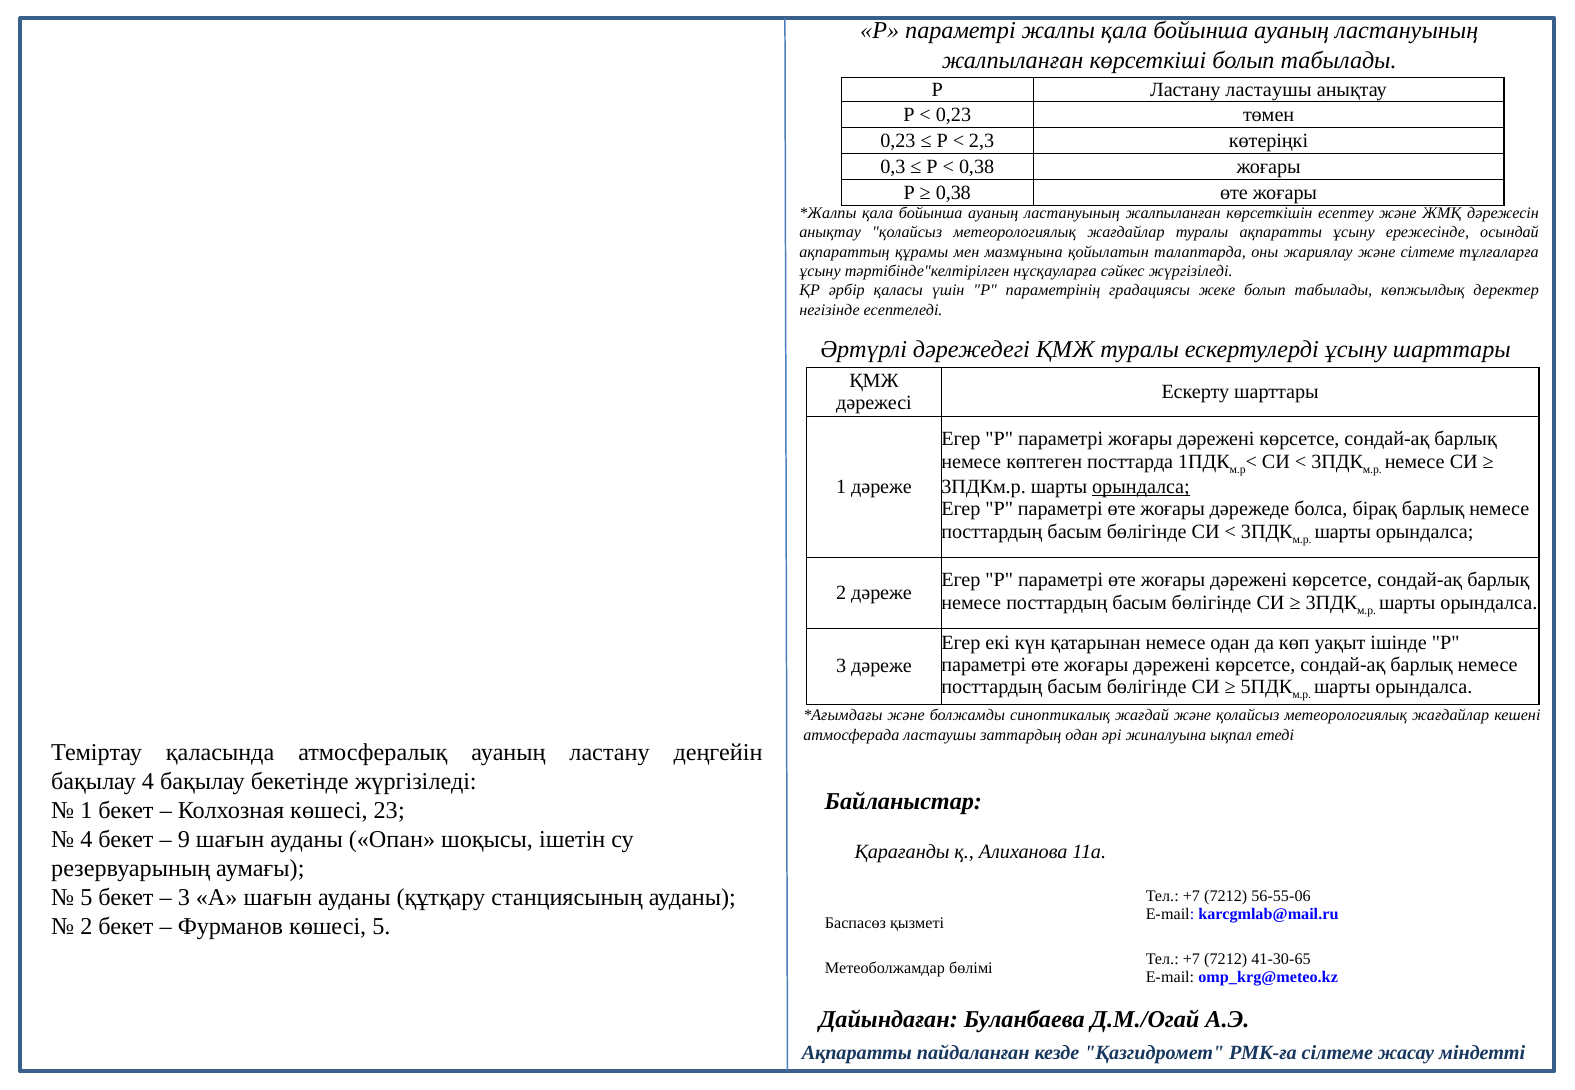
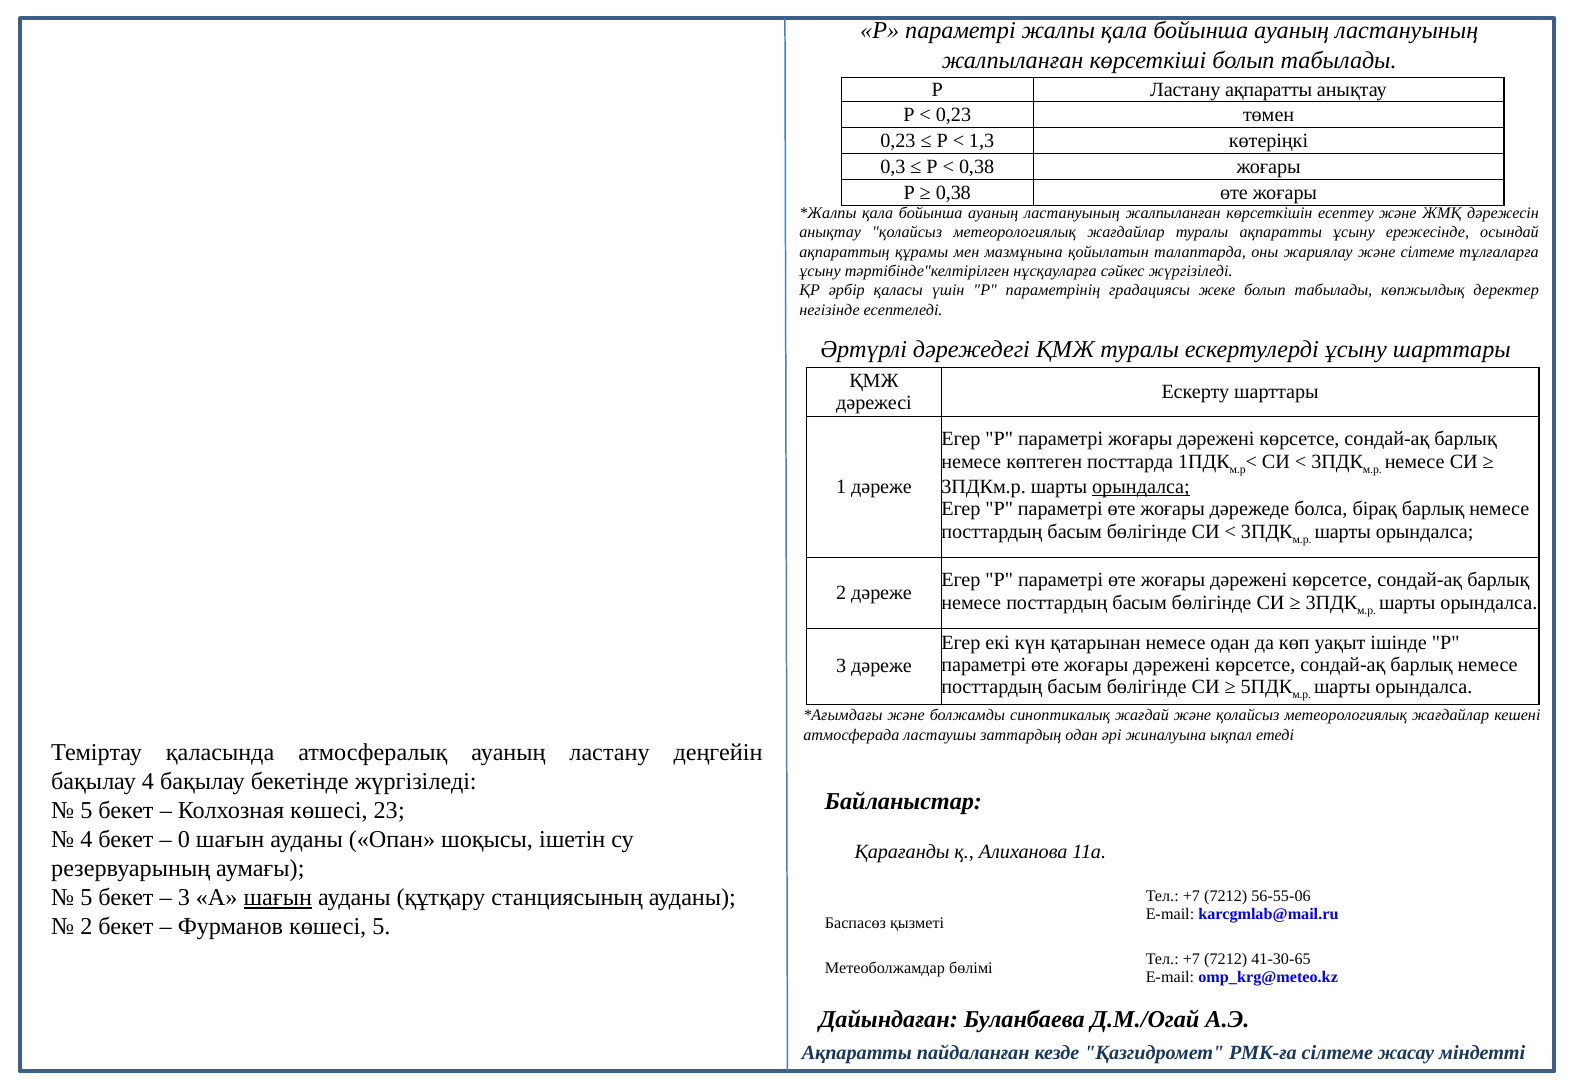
Ластану ластаушы: ластаушы -> ақпаратты
2,3: 2,3 -> 1,3
1 at (86, 811): 1 -> 5
9: 9 -> 0
шағын at (278, 898) underline: none -> present
